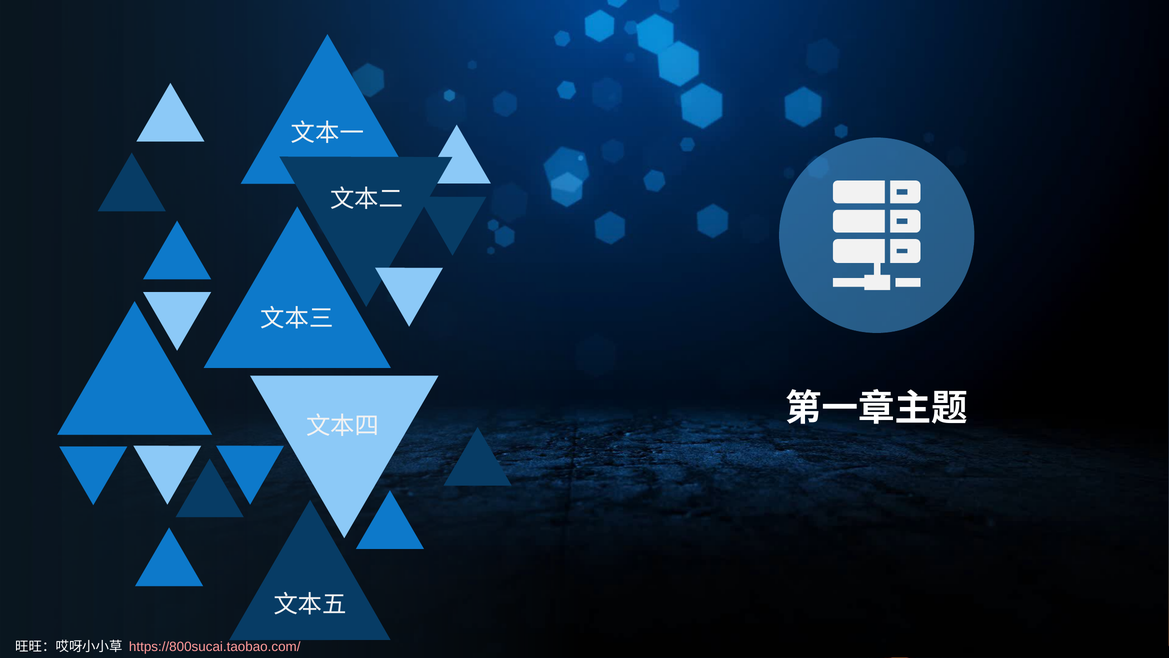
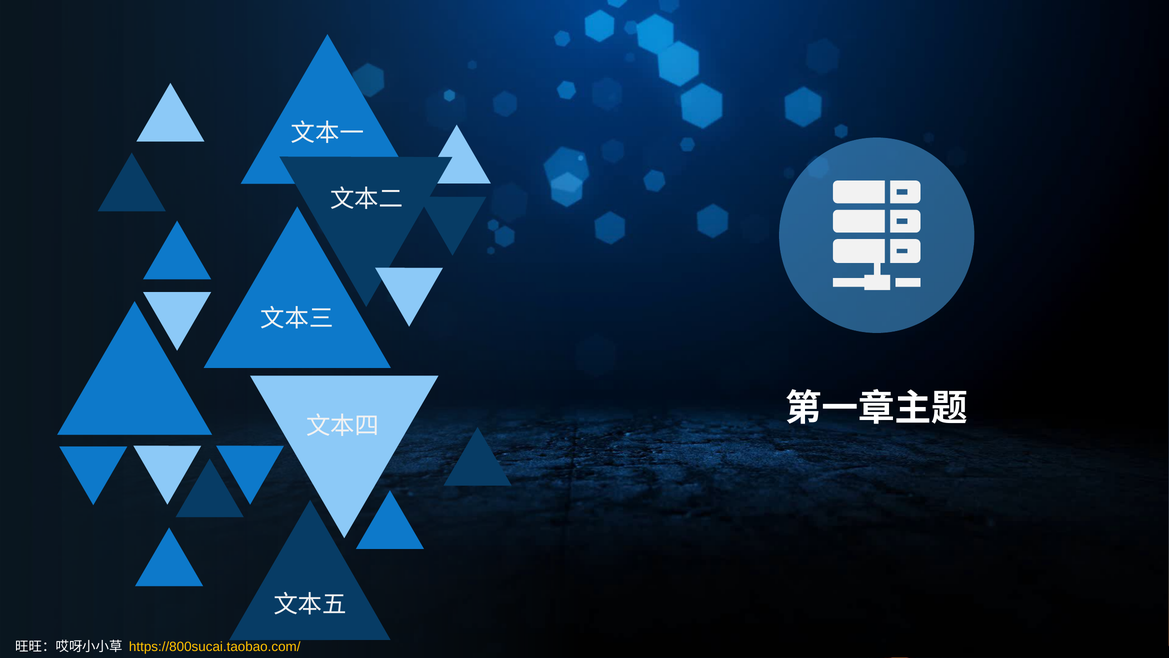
https://800sucai.taobao.com/ colour: pink -> yellow
